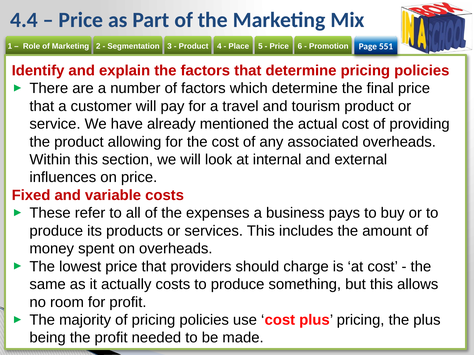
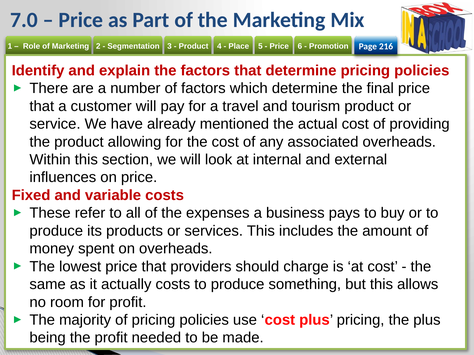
4.4: 4.4 -> 7.0
551: 551 -> 216
